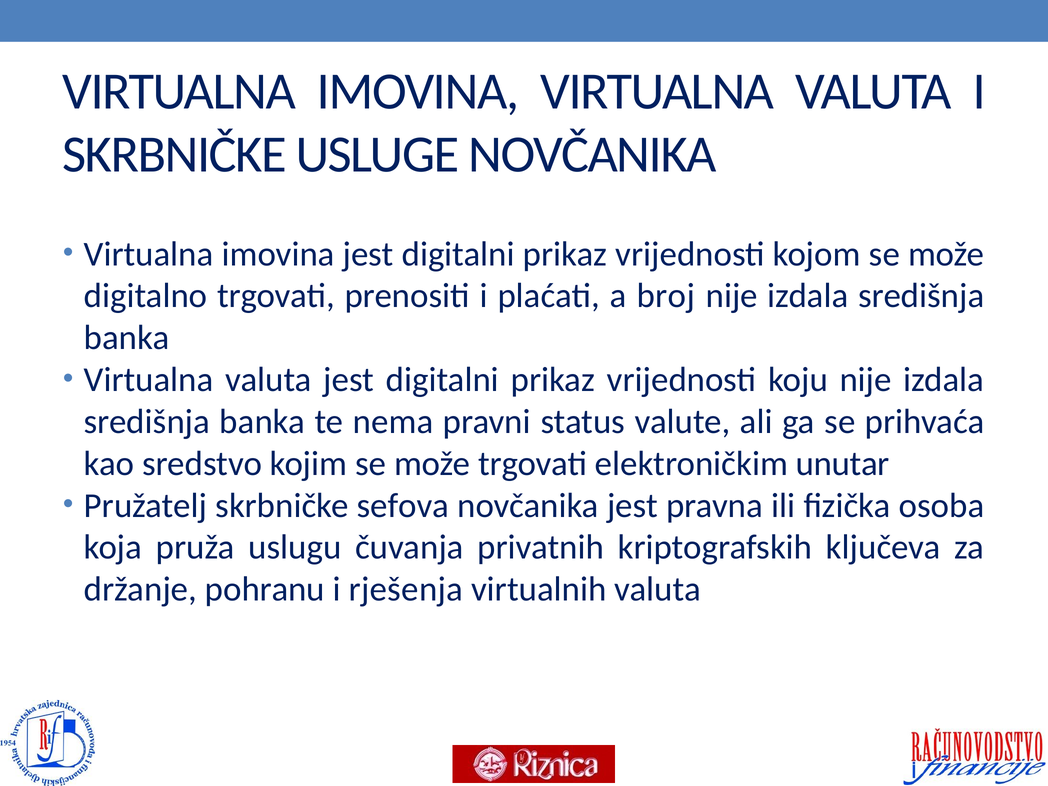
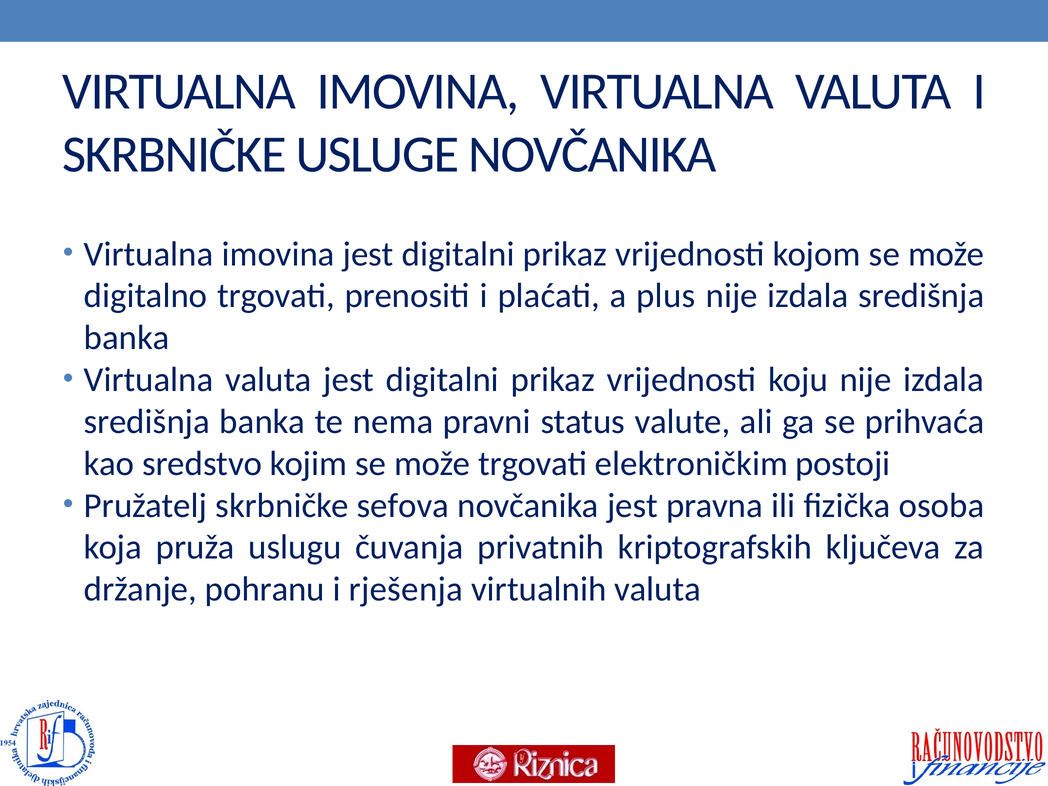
broj: broj -> plus
unutar: unutar -> postoji
